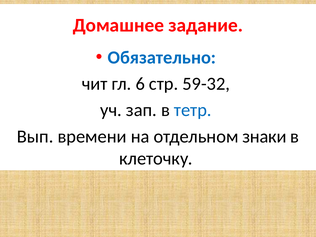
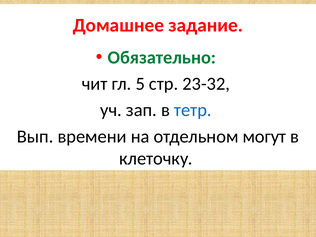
Обязательно colour: blue -> green
6: 6 -> 5
59-32: 59-32 -> 23-32
знаки: знаки -> могут
